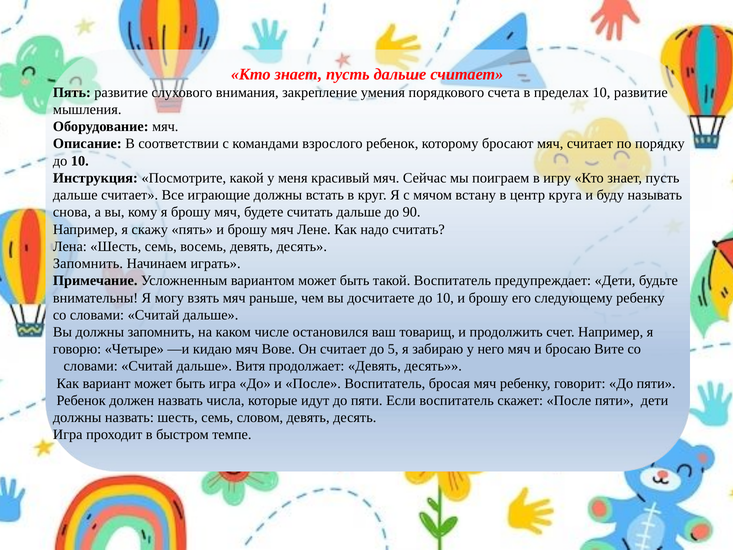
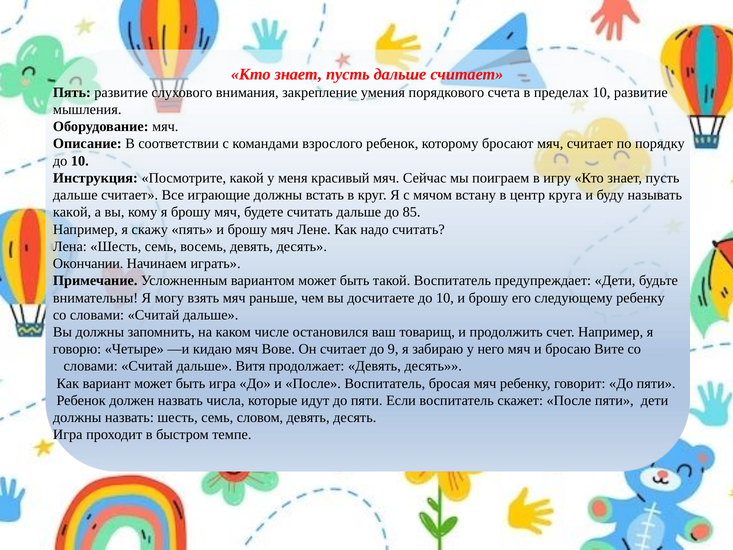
снова at (72, 212): снова -> какой
90: 90 -> 85
Запомнить at (88, 263): Запомнить -> Окончании
5: 5 -> 9
